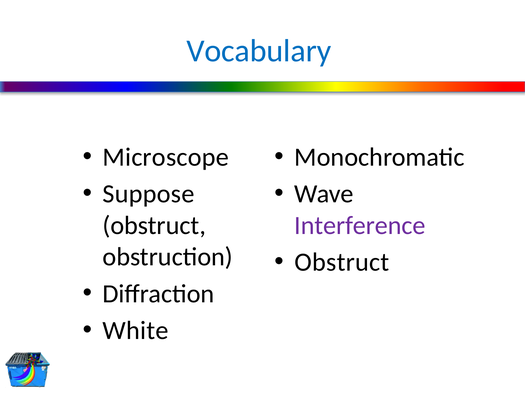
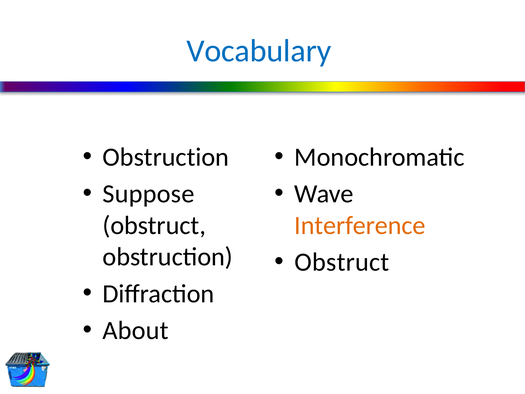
Microscope at (166, 157): Microscope -> Obstruction
Interference colour: purple -> orange
White: White -> About
